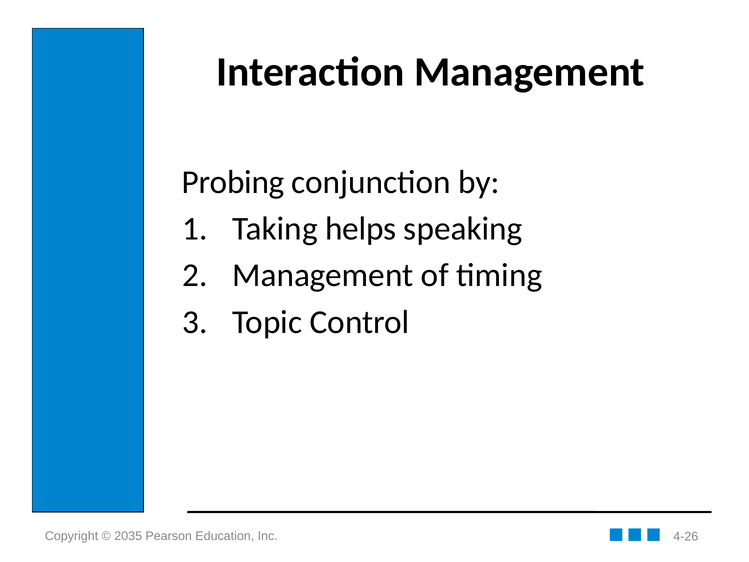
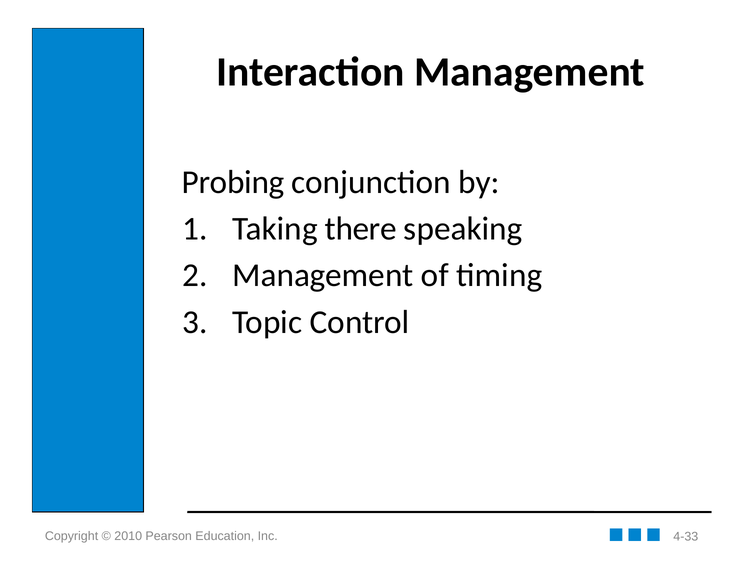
helps: helps -> there
2035: 2035 -> 2010
4-26: 4-26 -> 4-33
